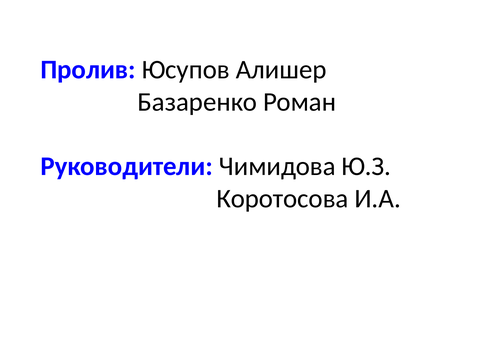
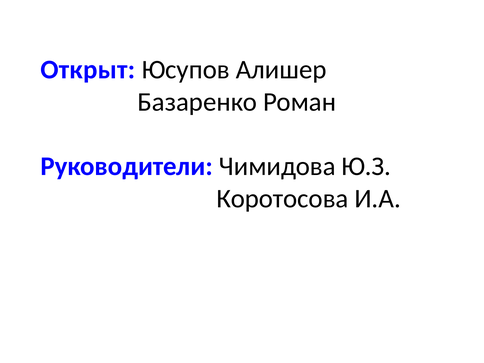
Пролив: Пролив -> Открыт
